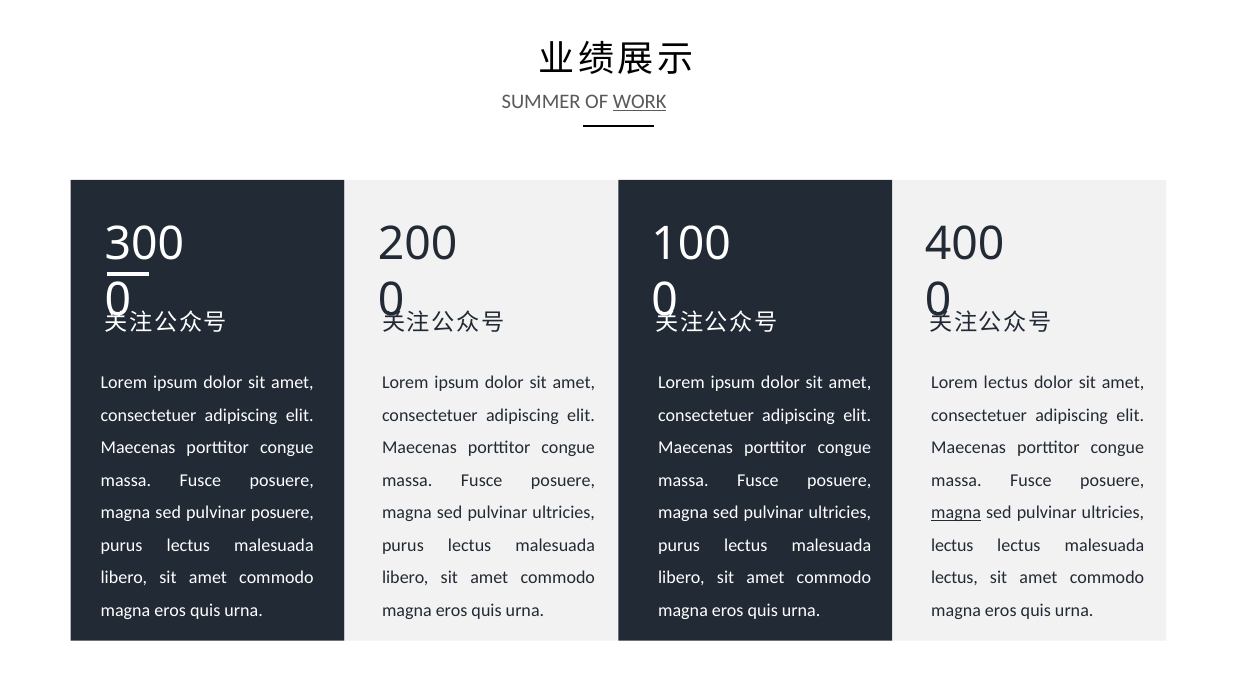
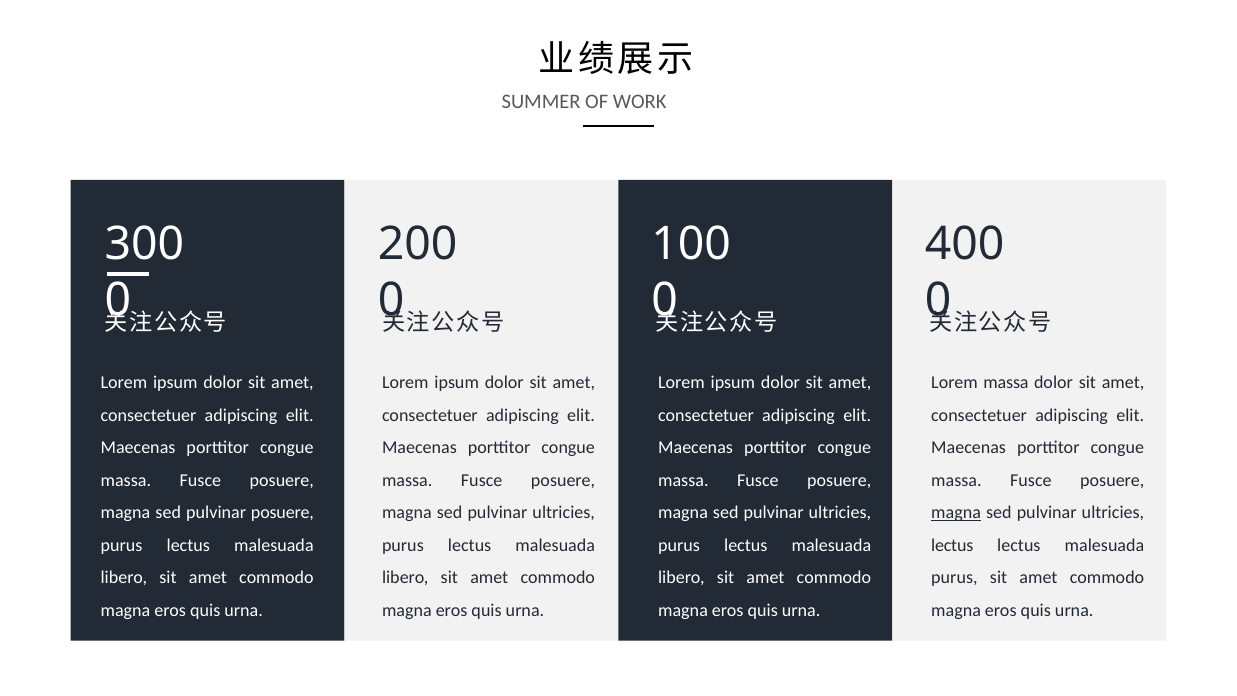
WORK underline: present -> none
Lorem lectus: lectus -> massa
lectus at (955, 577): lectus -> purus
